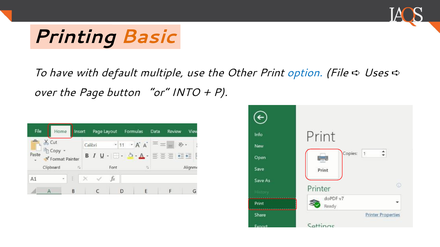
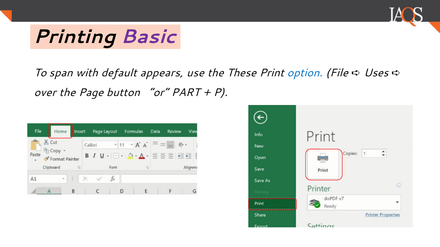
Basic colour: orange -> purple
have: have -> span
multiple: multiple -> appears
Other: Other -> These
INTO: INTO -> PART
